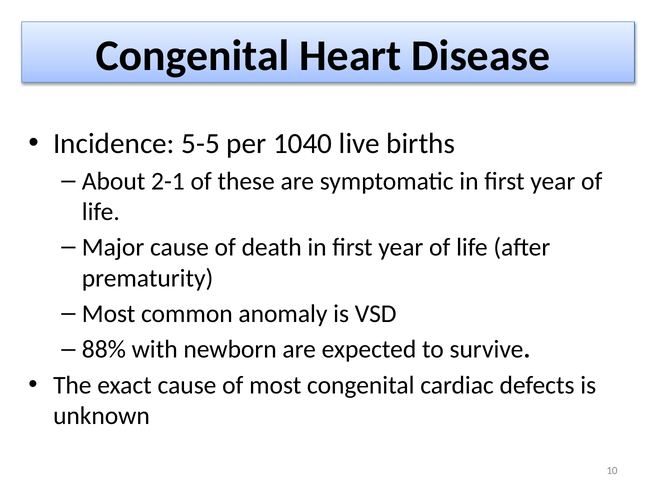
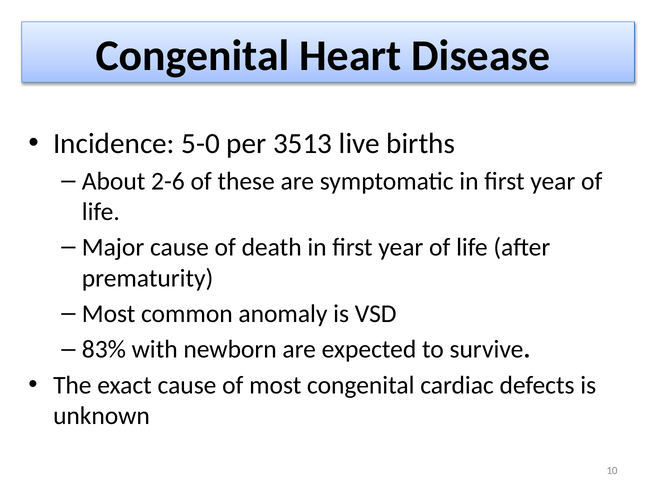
5-5: 5-5 -> 5-0
1040: 1040 -> 3513
2-1: 2-1 -> 2-6
88%: 88% -> 83%
